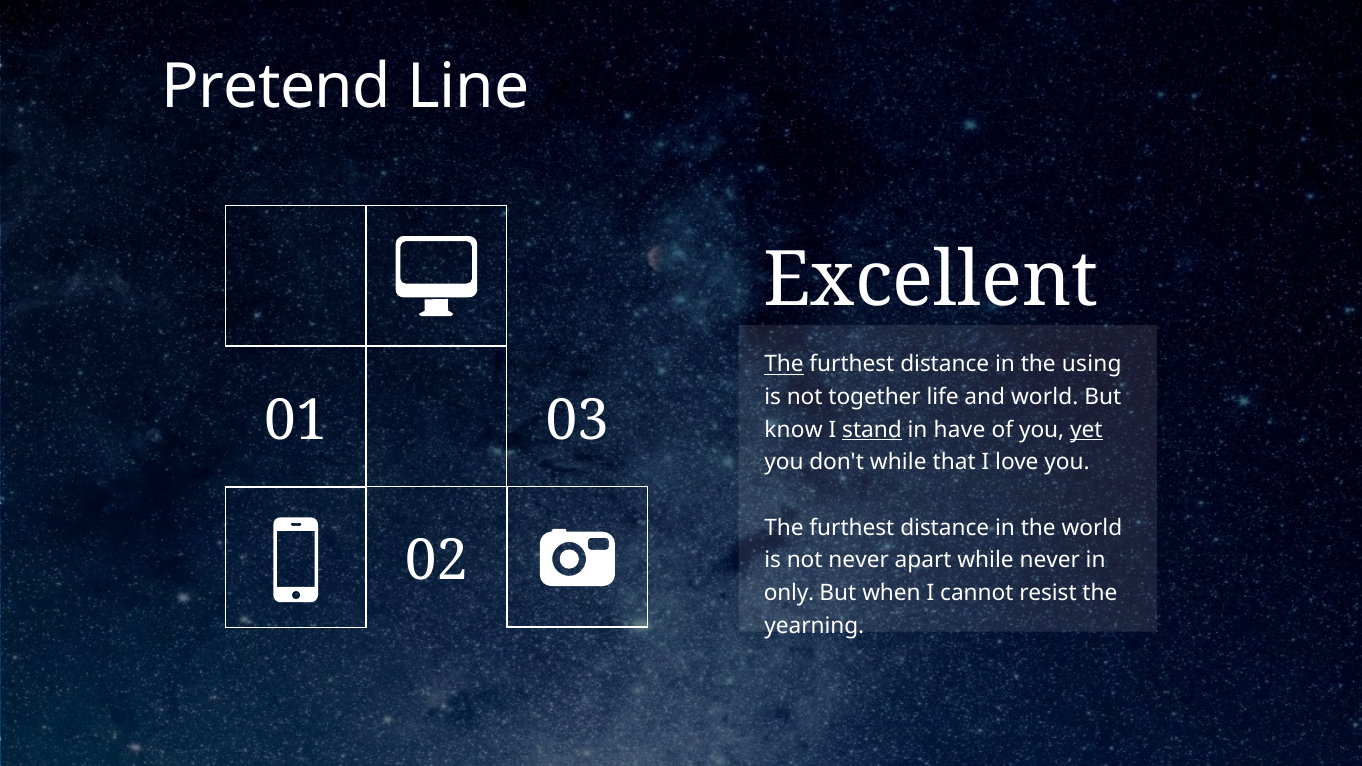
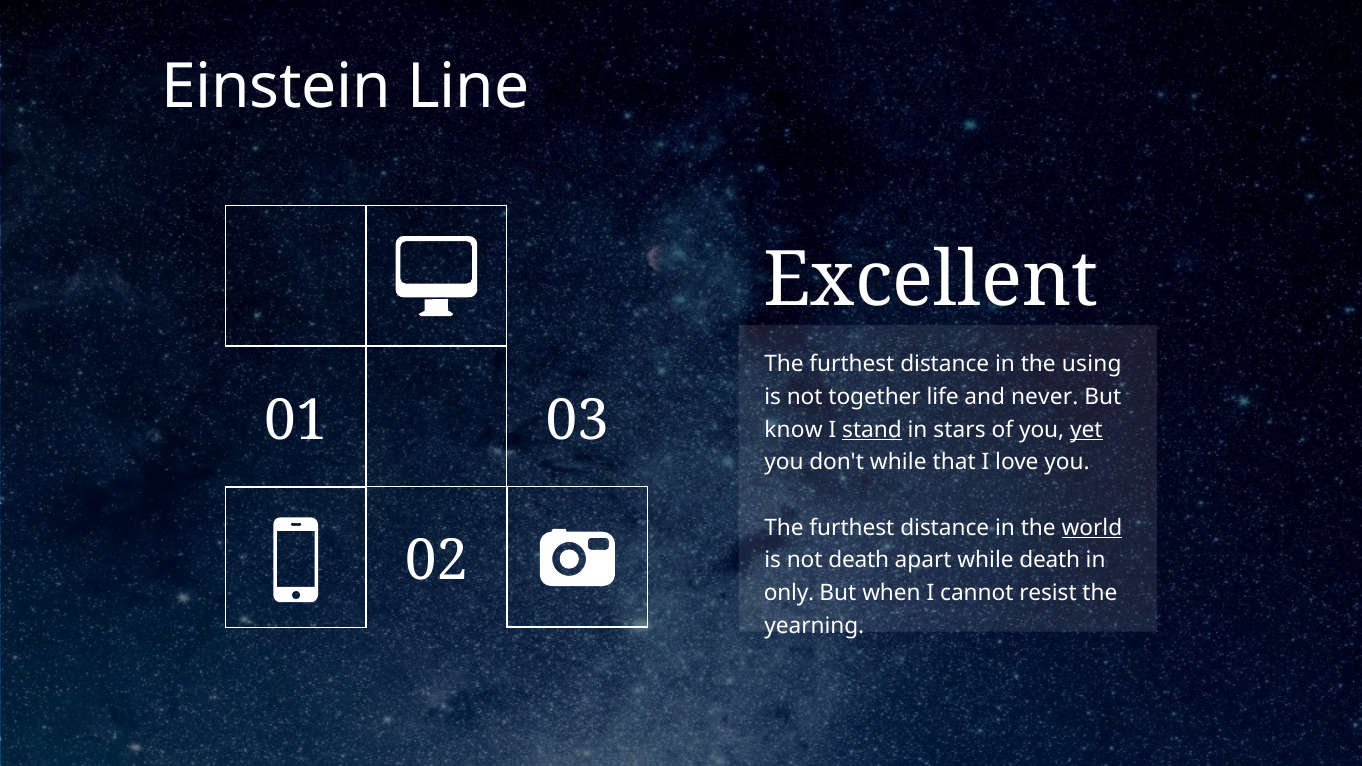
Pretend: Pretend -> Einstein
The at (784, 365) underline: present -> none
and world: world -> never
have: have -> stars
world at (1092, 528) underline: none -> present
not never: never -> death
while never: never -> death
